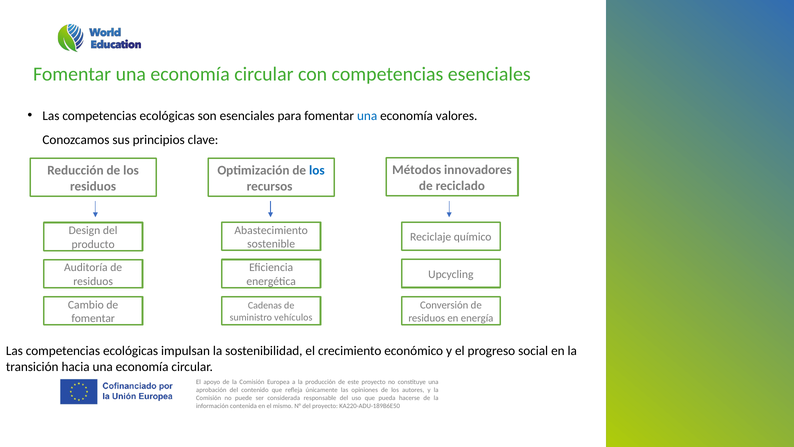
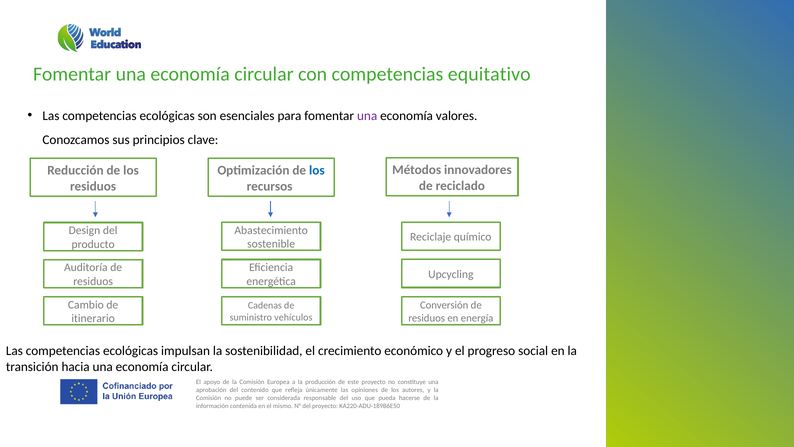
competencias esenciales: esenciales -> equitativo
una at (367, 116) colour: blue -> purple
fomentar at (93, 318): fomentar -> itinerario
